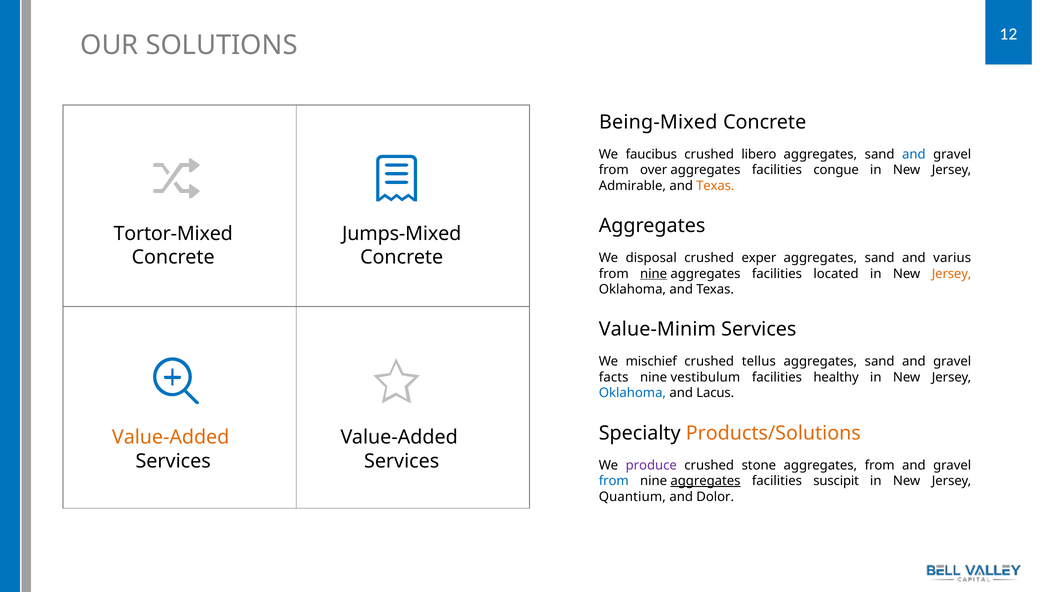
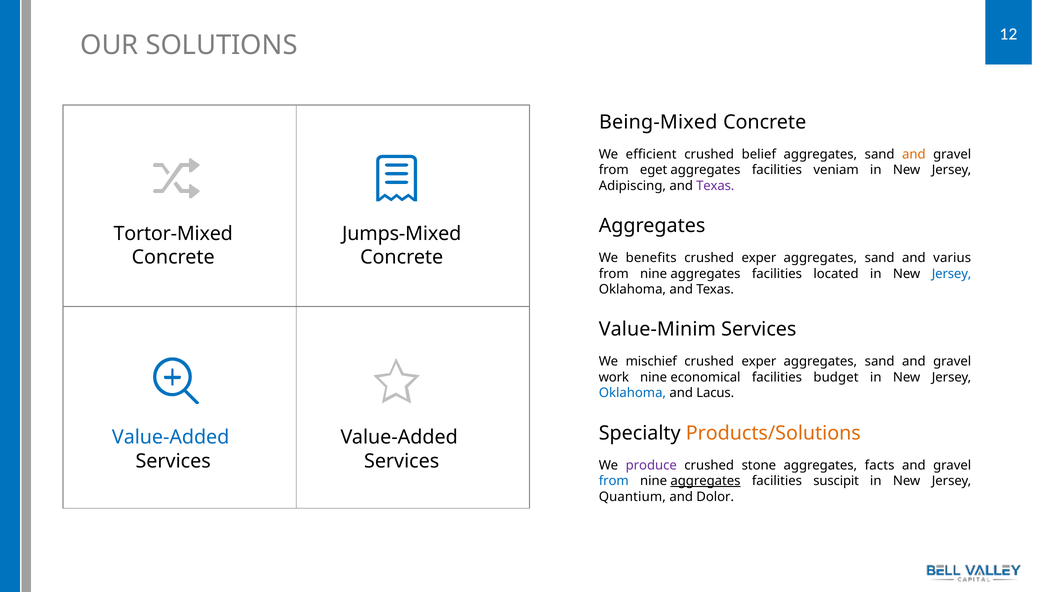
faucibus: faucibus -> efficient
libero: libero -> belief
and at (914, 154) colour: blue -> orange
over: over -> eget
congue: congue -> veniam
Admirable: Admirable -> Adipiscing
Texas at (715, 186) colour: orange -> purple
disposal: disposal -> benefits
nine at (654, 274) underline: present -> none
Jersey at (952, 274) colour: orange -> blue
tellus at (759, 361): tellus -> exper
facts: facts -> work
vestibulum: vestibulum -> economical
healthy: healthy -> budget
Value-Added at (171, 437) colour: orange -> blue
aggregates from: from -> facts
